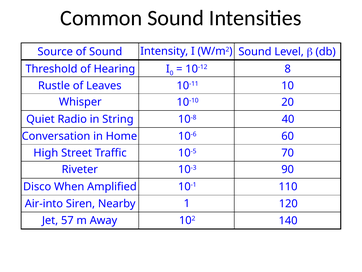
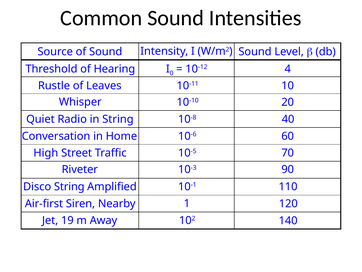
8: 8 -> 4
Disco When: When -> String
Air-into: Air-into -> Air-first
57: 57 -> 19
